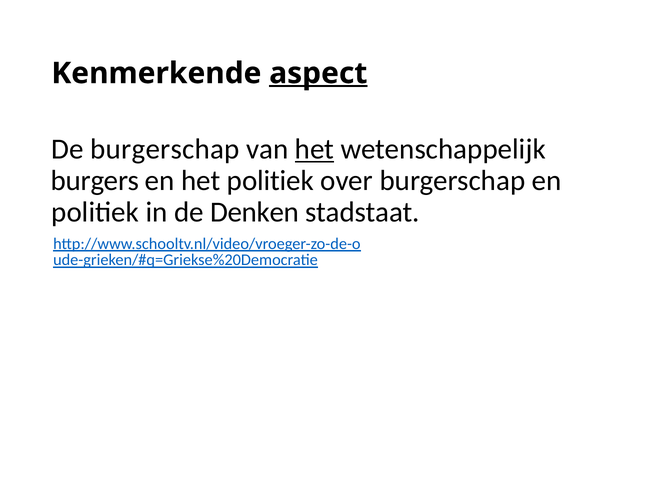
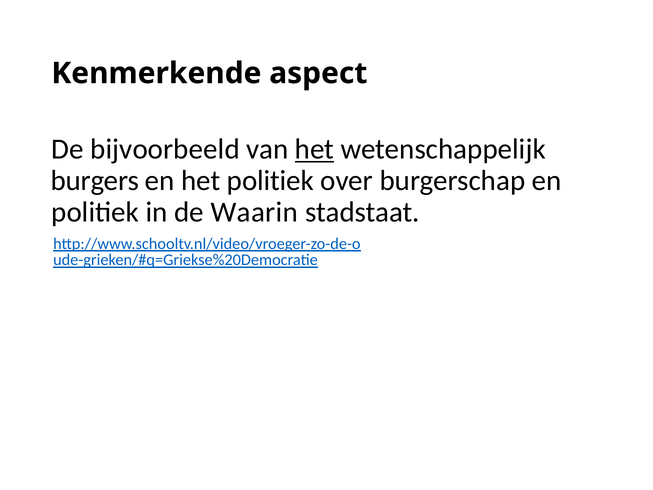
aspect underline: present -> none
De burgerschap: burgerschap -> bijvoorbeeld
Denken: Denken -> Waarin
